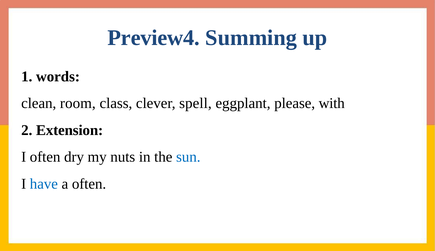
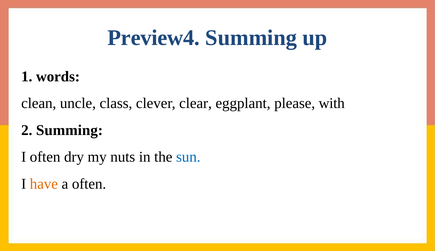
room: room -> uncle
spell: spell -> clear
2 Extension: Extension -> Summing
have colour: blue -> orange
